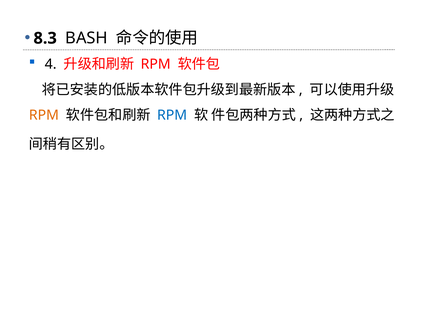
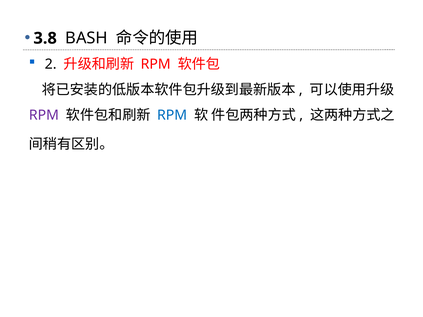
8.3: 8.3 -> 3.8
4: 4 -> 2
RPM at (44, 115) colour: orange -> purple
